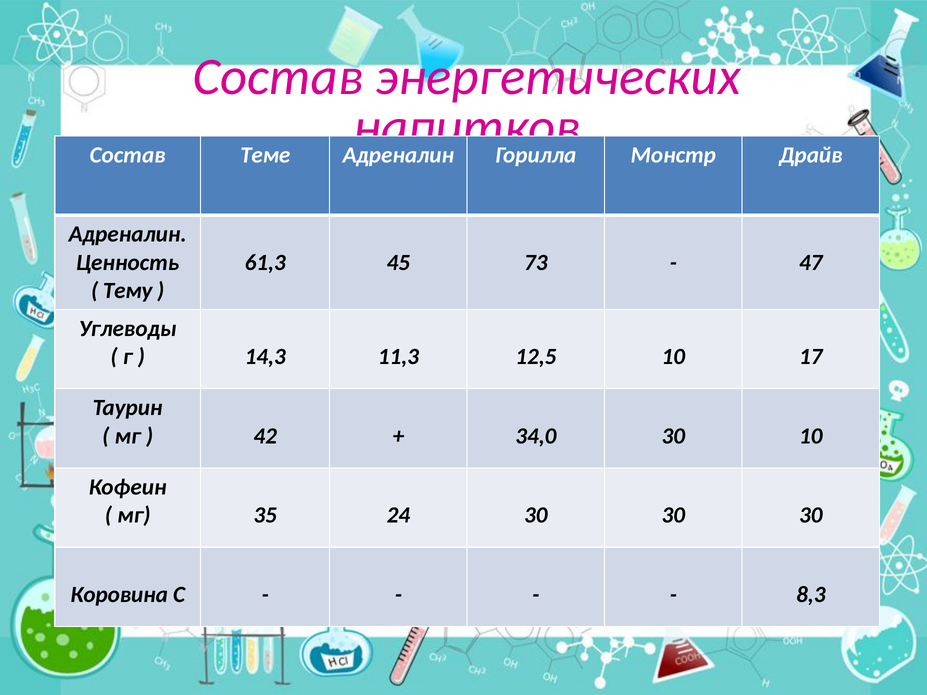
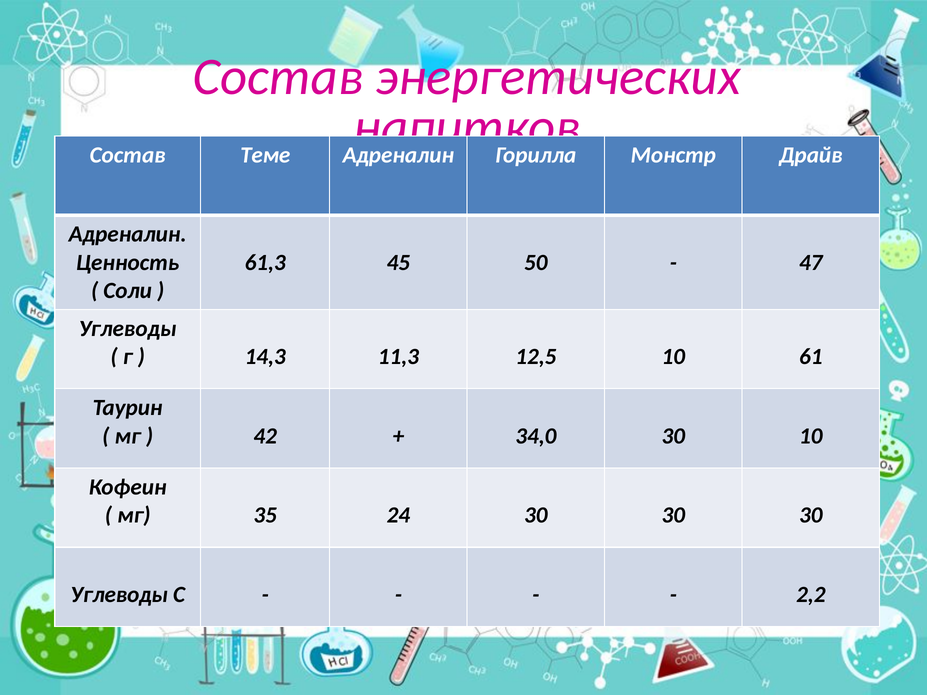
73: 73 -> 50
Тему: Тему -> Соли
17: 17 -> 61
Коровина at (119, 595): Коровина -> Углеводы
8,3: 8,3 -> 2,2
